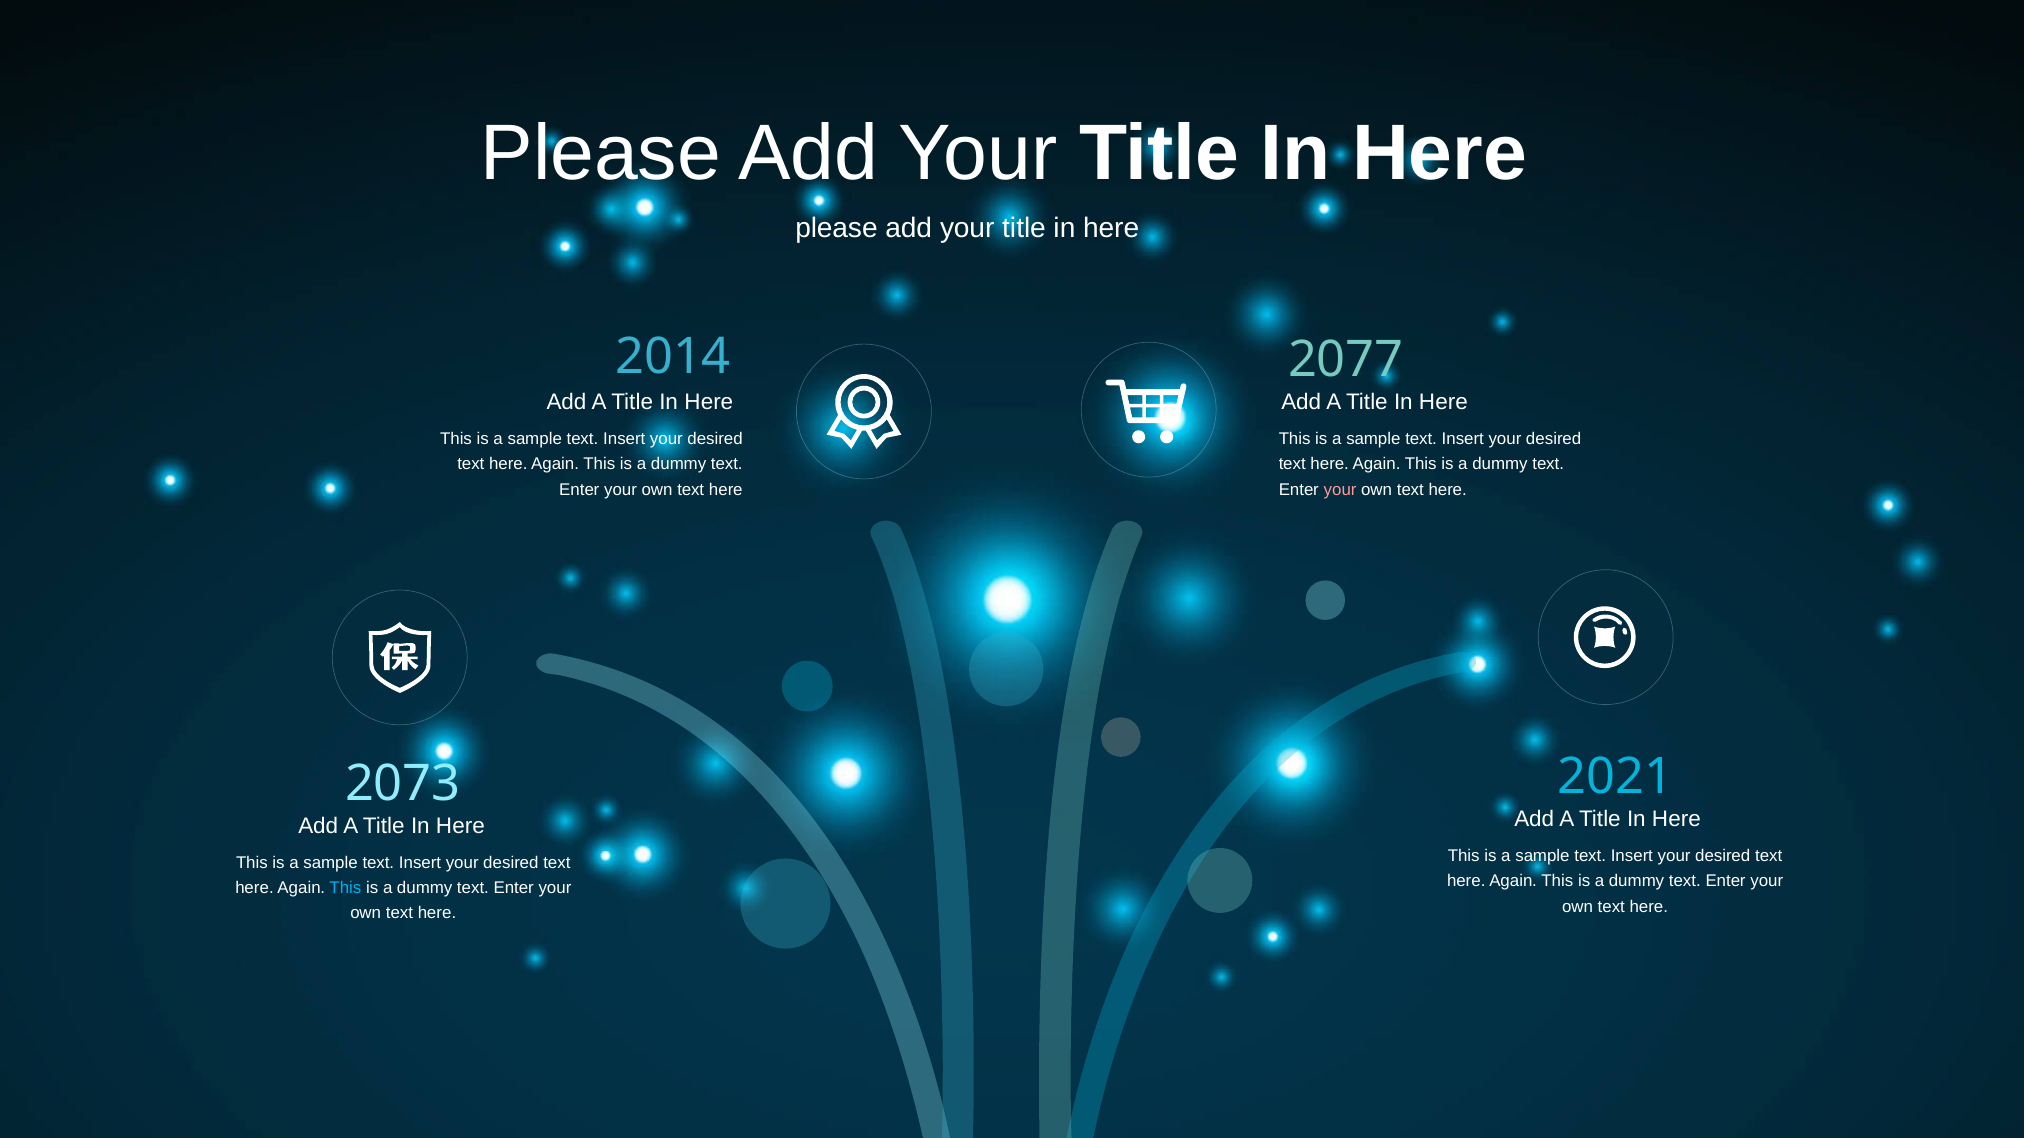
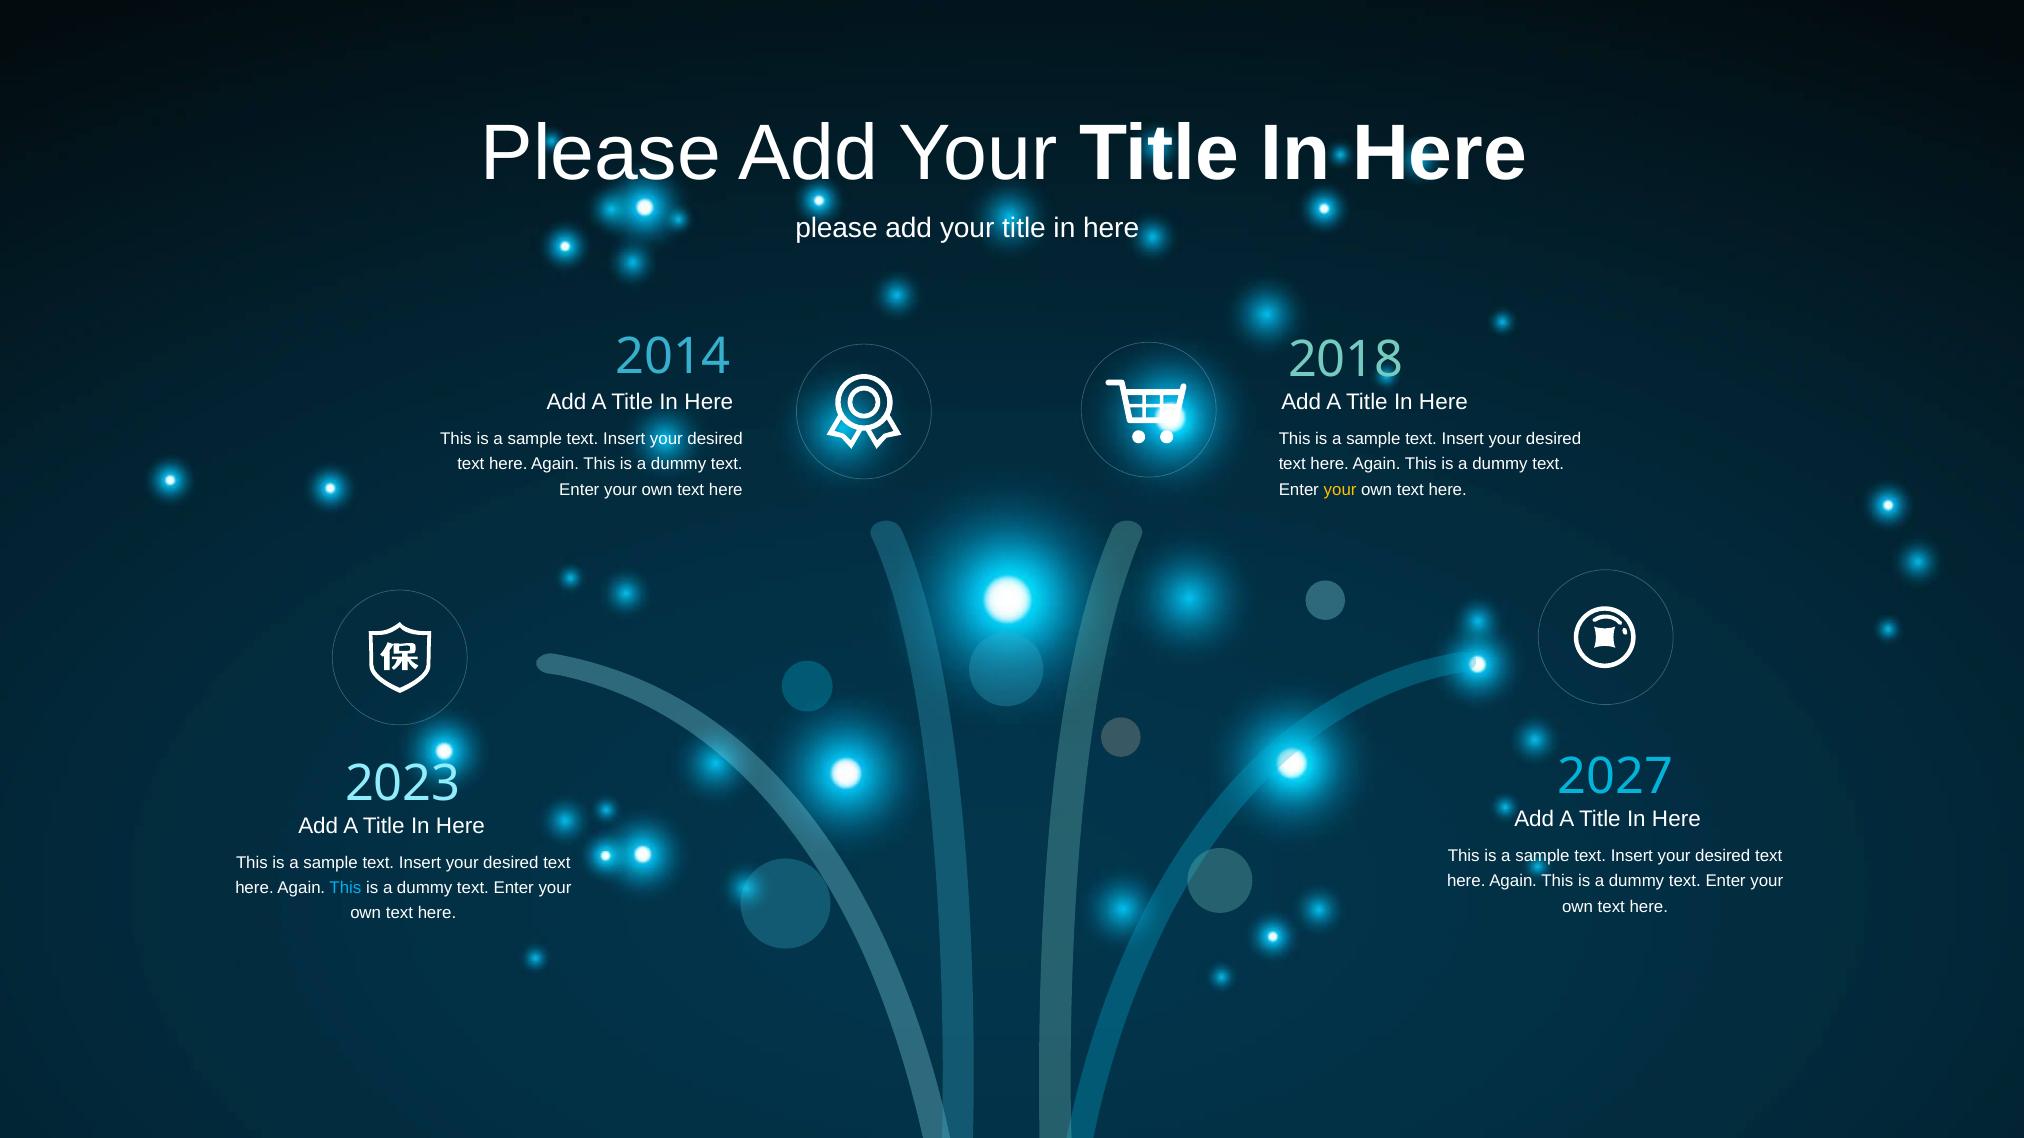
2077: 2077 -> 2018
your at (1340, 490) colour: pink -> yellow
2021: 2021 -> 2027
2073: 2073 -> 2023
